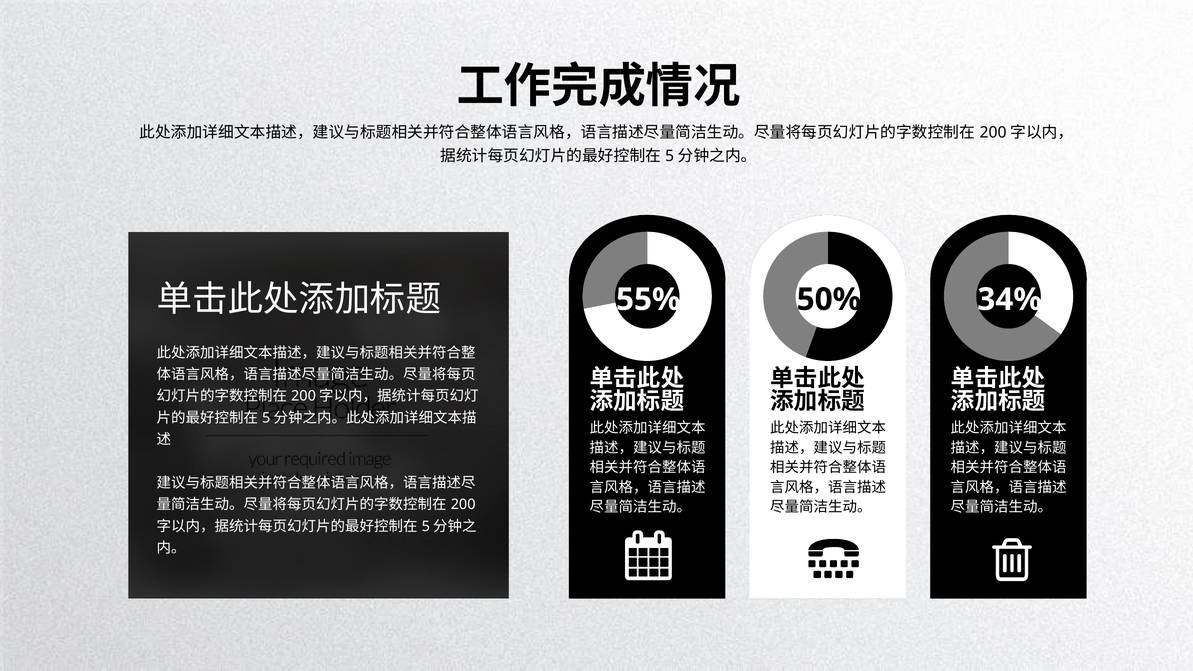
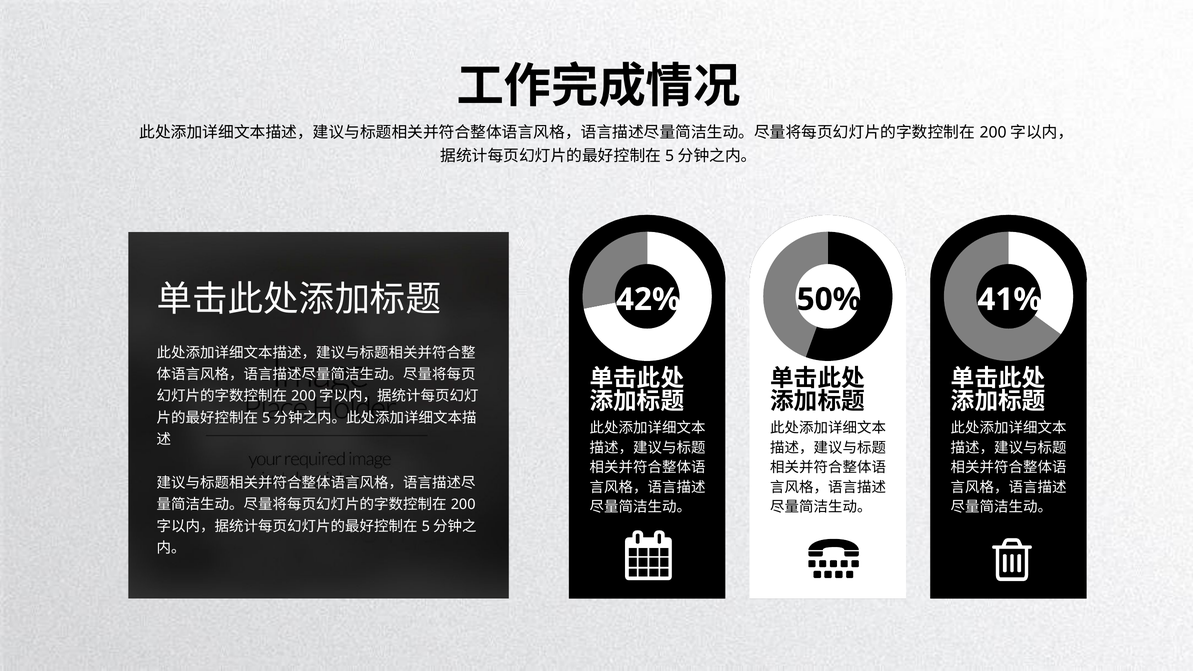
34%: 34% -> 41%
55%: 55% -> 42%
